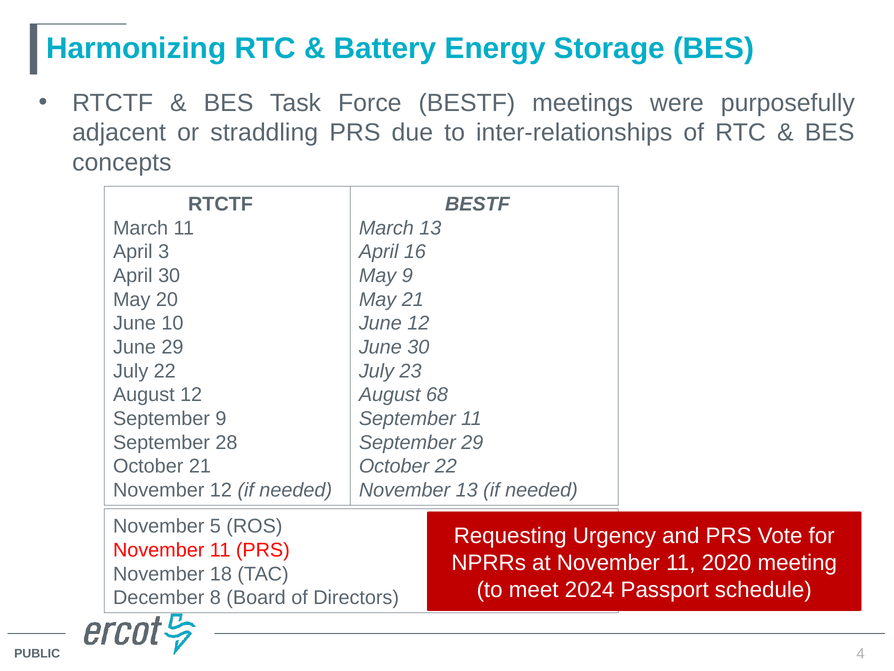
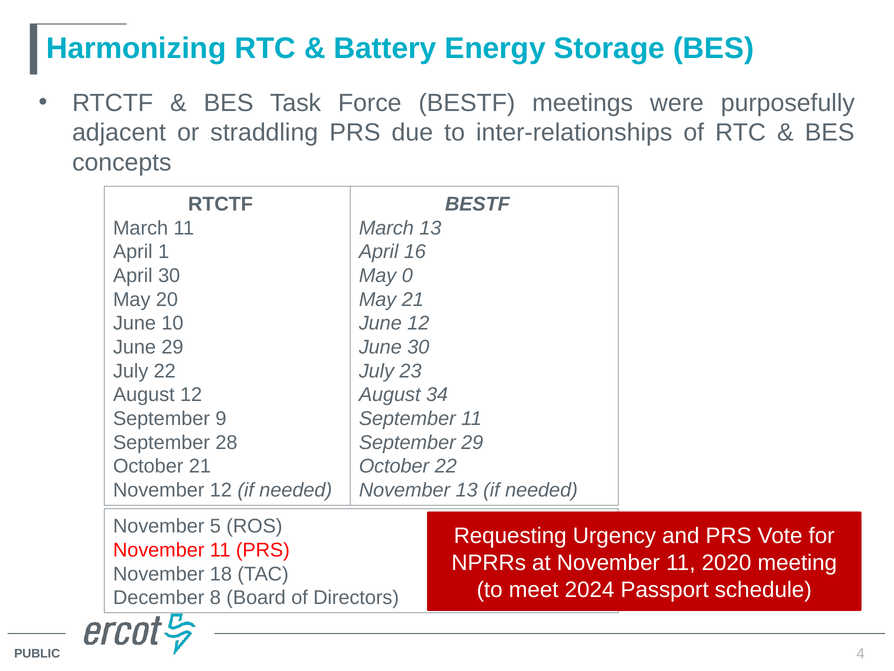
3: 3 -> 1
May 9: 9 -> 0
68: 68 -> 34
